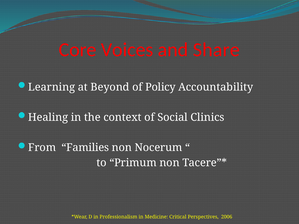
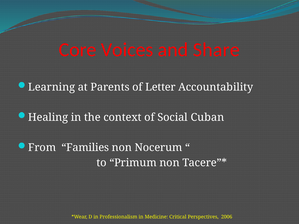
Beyond: Beyond -> Parents
Policy: Policy -> Letter
Clinics: Clinics -> Cuban
